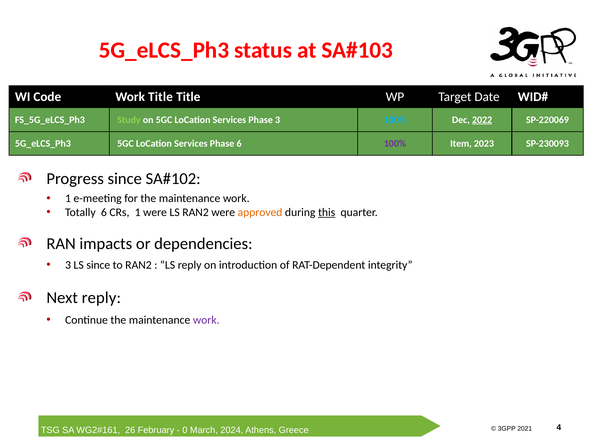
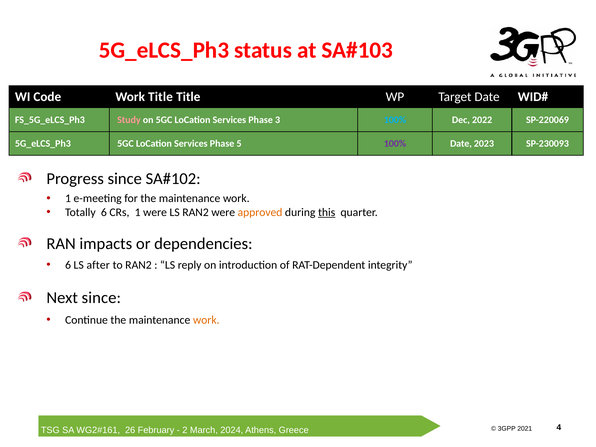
Study colour: light green -> pink
2022 underline: present -> none
Phase 6: 6 -> 5
100% Item: Item -> Date
3 at (68, 265): 3 -> 6
LS since: since -> after
Next reply: reply -> since
work at (206, 320) colour: purple -> orange
0: 0 -> 2
